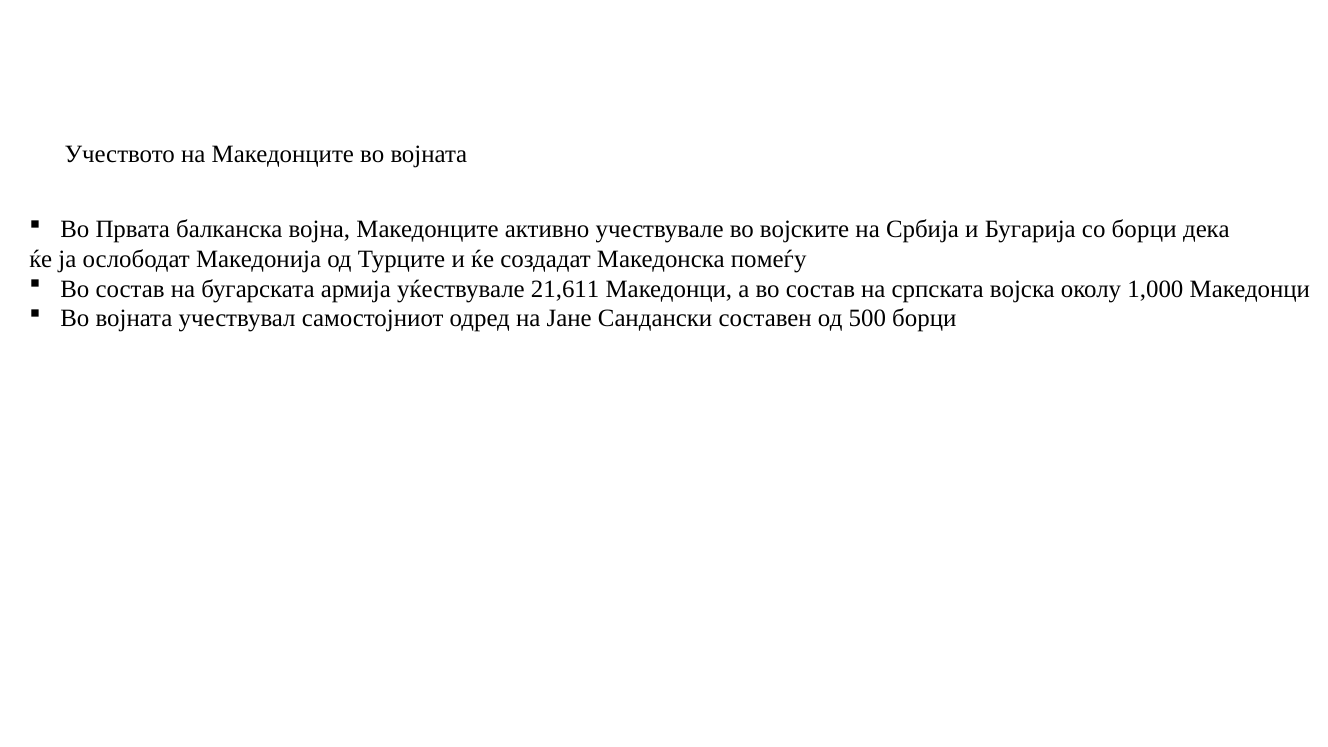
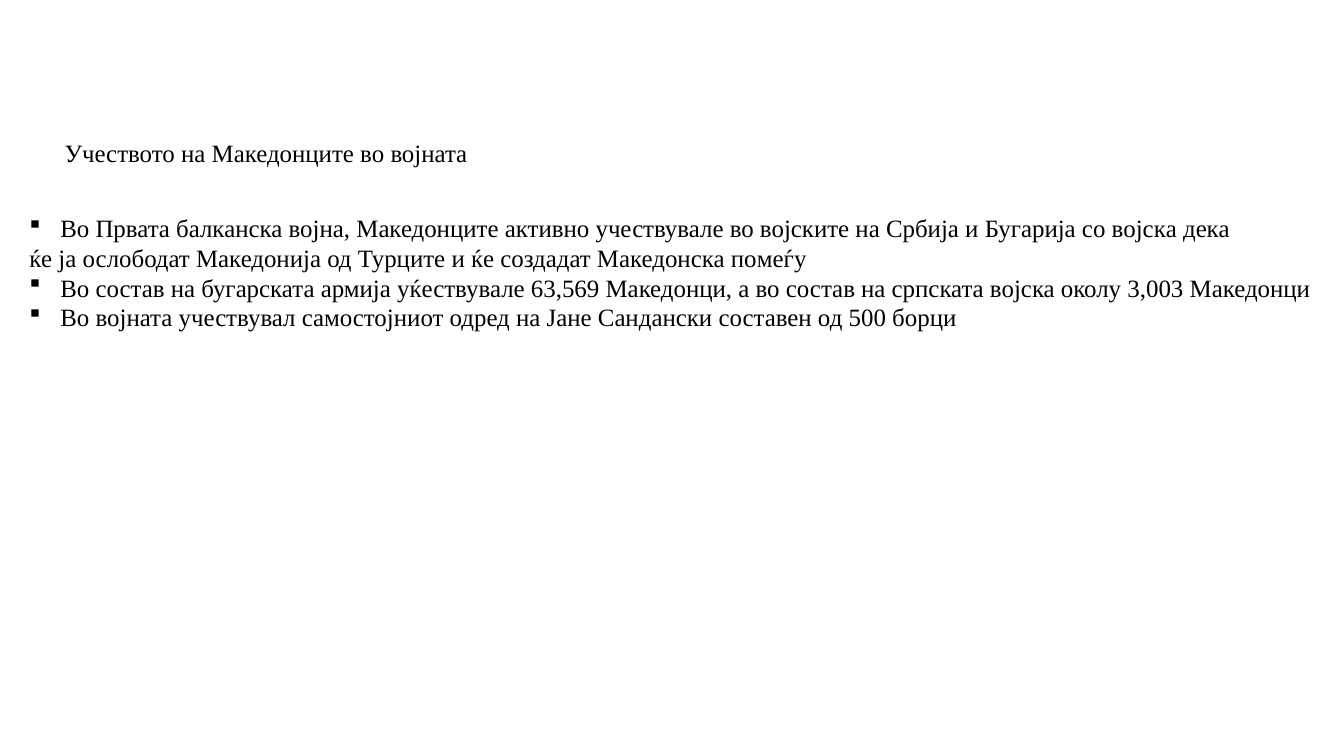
со борци: борци -> војска
21,611: 21,611 -> 63,569
1,000: 1,000 -> 3,003
